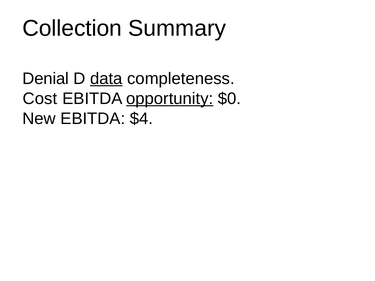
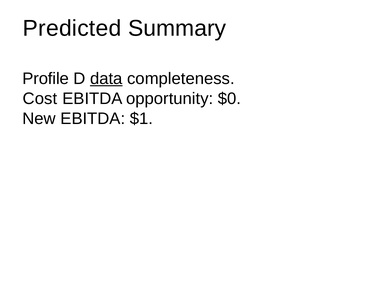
Collection: Collection -> Predicted
Denial: Denial -> Profile
opportunity underline: present -> none
$4: $4 -> $1
